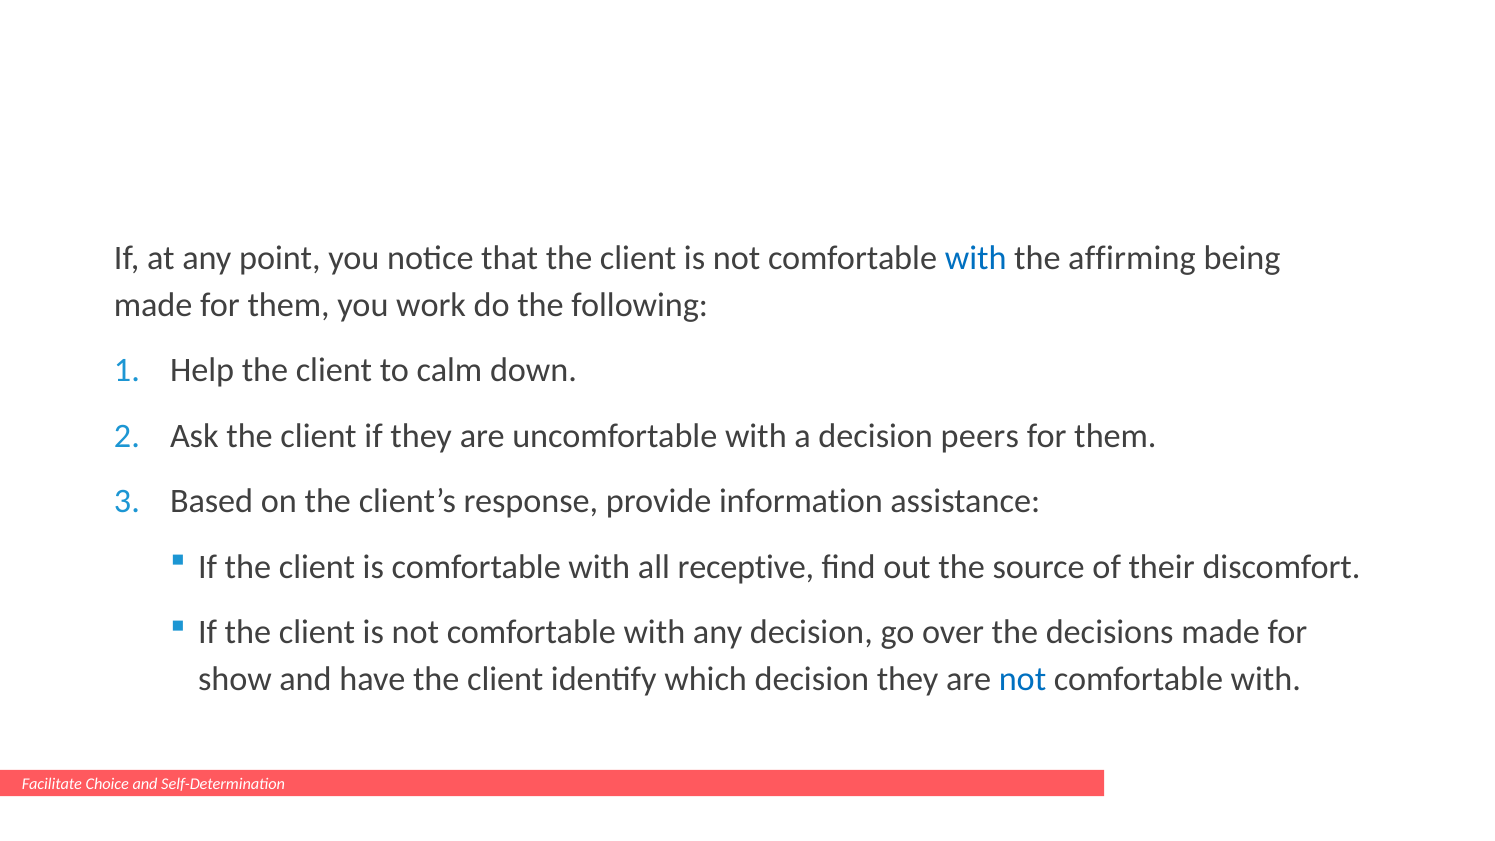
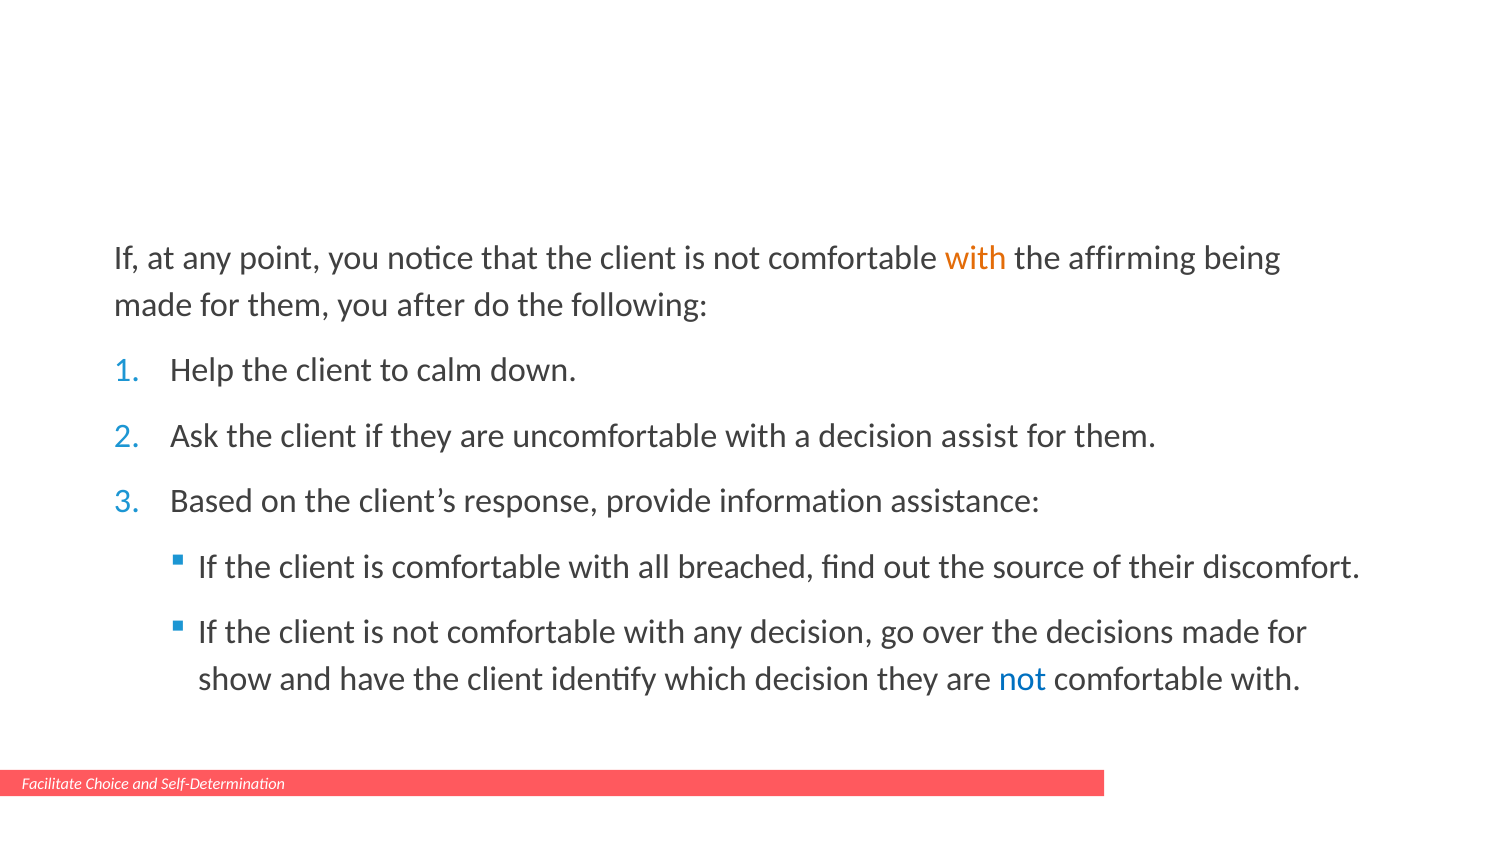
with at (976, 258) colour: blue -> orange
work: work -> after
peers: peers -> assist
receptive: receptive -> breached
